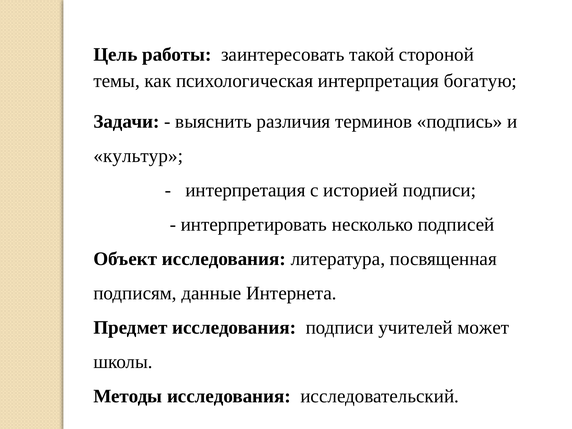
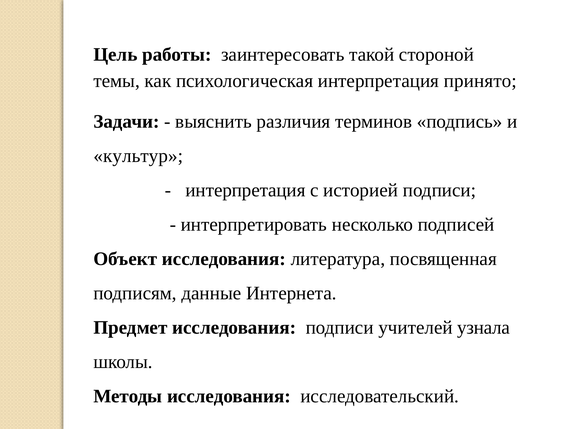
богатую: богатую -> принято
может: может -> узнала
